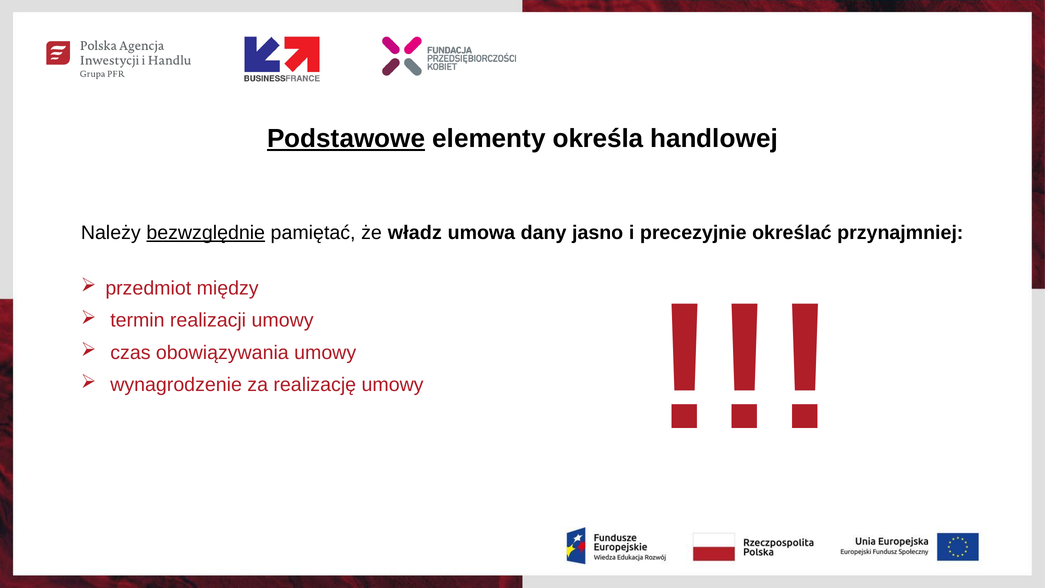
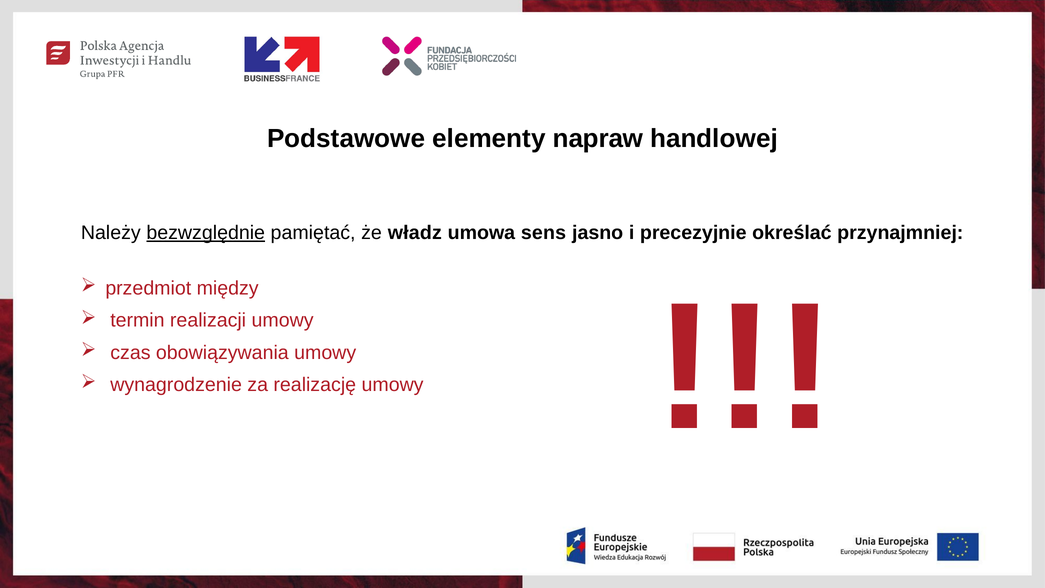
Podstawowe underline: present -> none
określa: określa -> napraw
dany: dany -> sens
